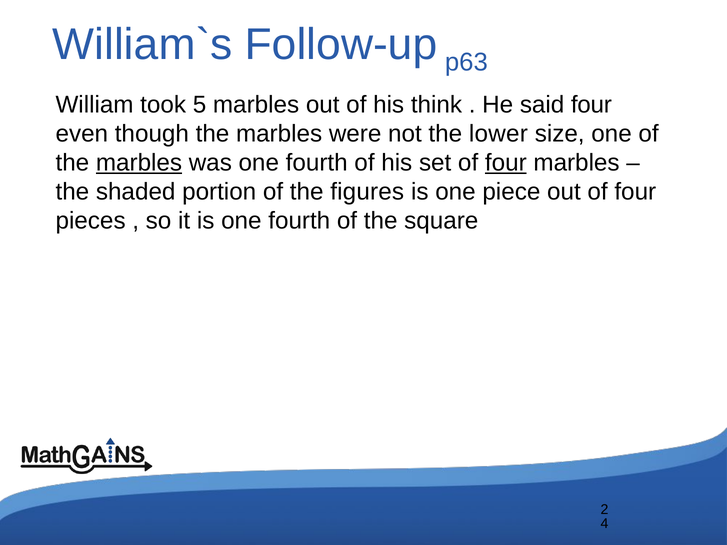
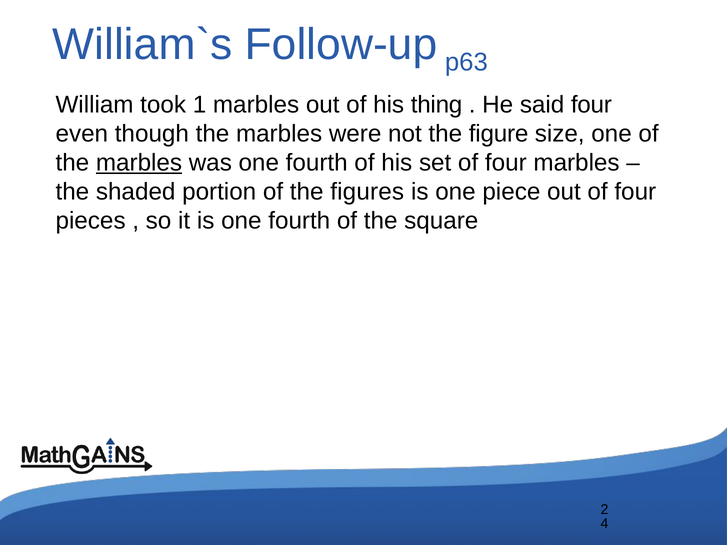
5: 5 -> 1
think: think -> thing
lower: lower -> figure
four at (506, 163) underline: present -> none
